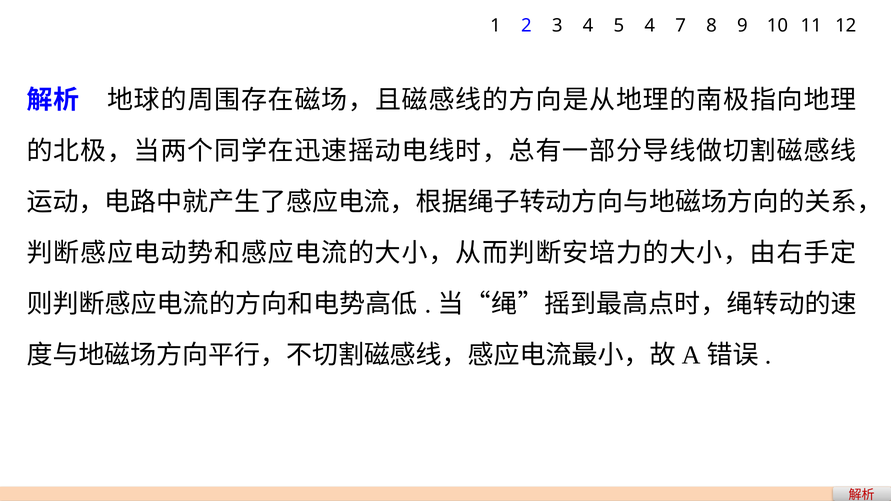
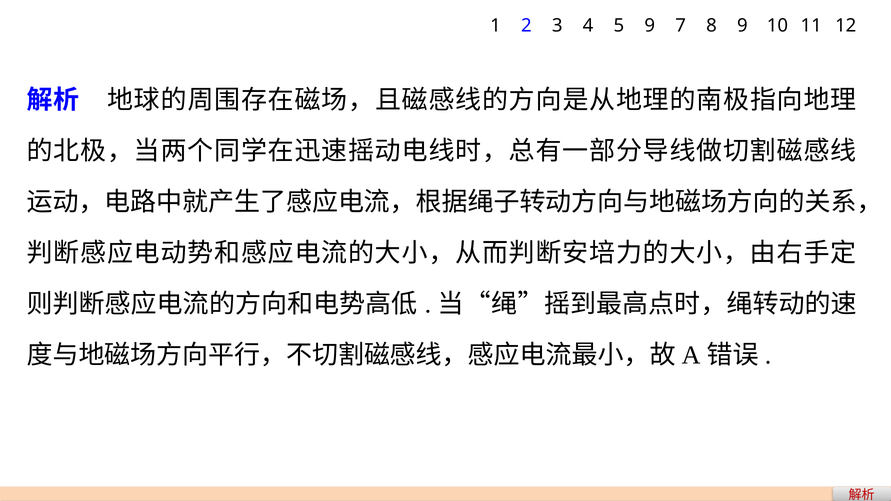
5 4: 4 -> 9
